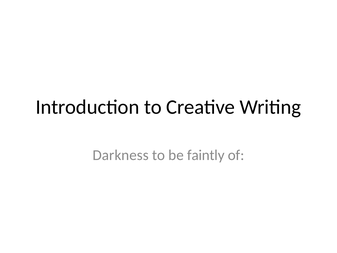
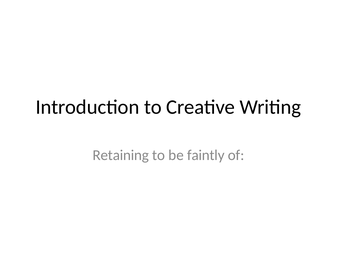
Darkness: Darkness -> Retaining
